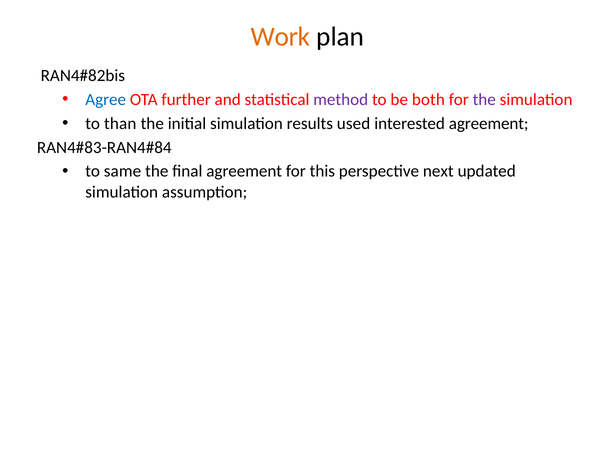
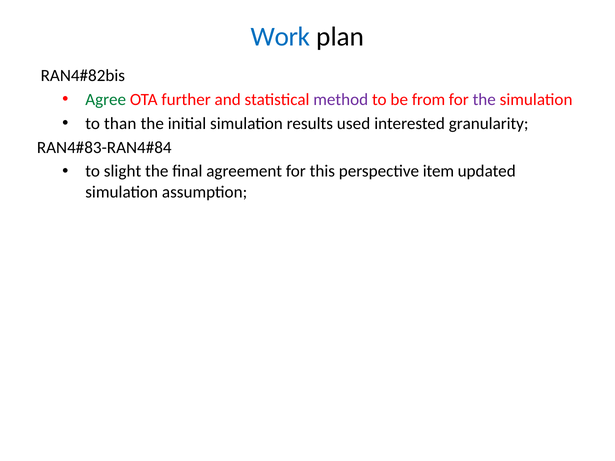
Work colour: orange -> blue
Agree colour: blue -> green
both: both -> from
interested agreement: agreement -> granularity
same: same -> slight
next: next -> item
